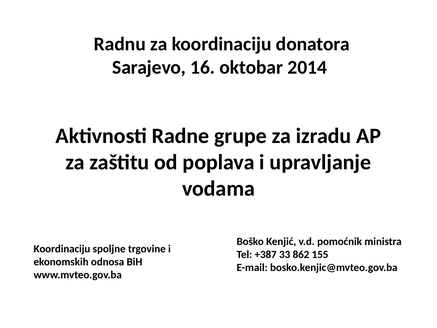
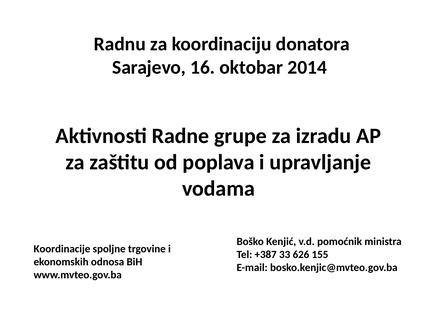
Koordinaciju at (62, 249): Koordinaciju -> Koordinacije
862: 862 -> 626
